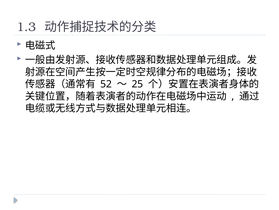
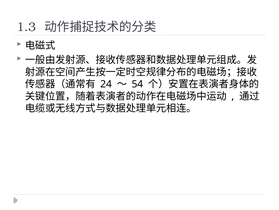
52: 52 -> 24
25: 25 -> 54
